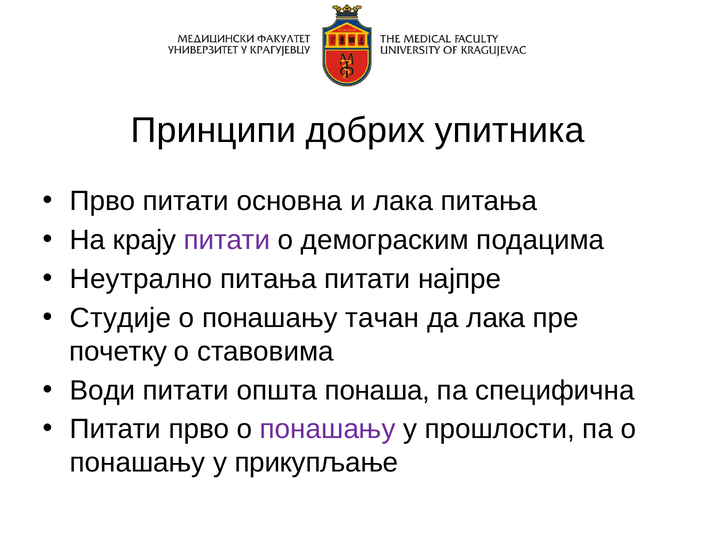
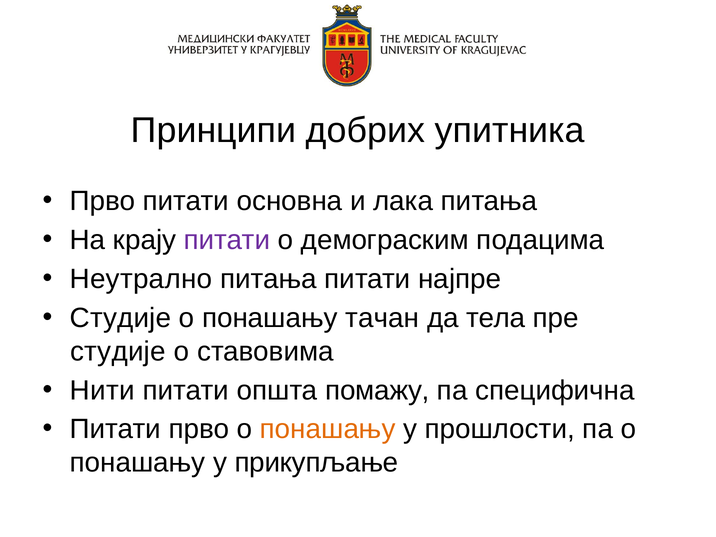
да лака: лака -> тела
почетку at (118, 351): почетку -> студије
Води: Води -> Нити
понаша: понаша -> помажу
понашању at (328, 429) colour: purple -> orange
